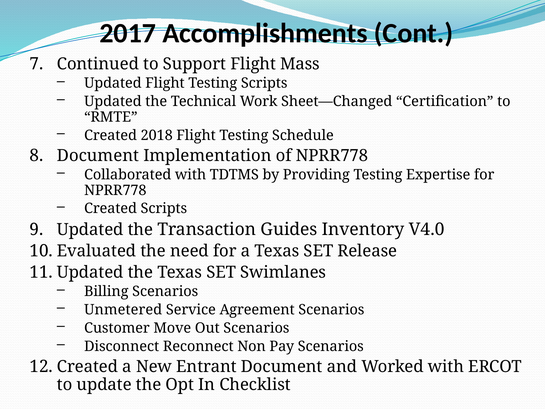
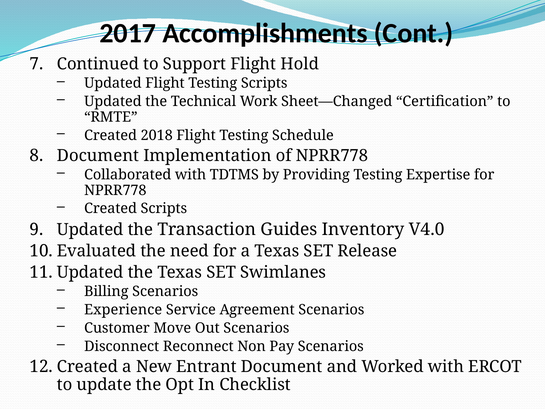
Mass: Mass -> Hold
Unmetered: Unmetered -> Experience
